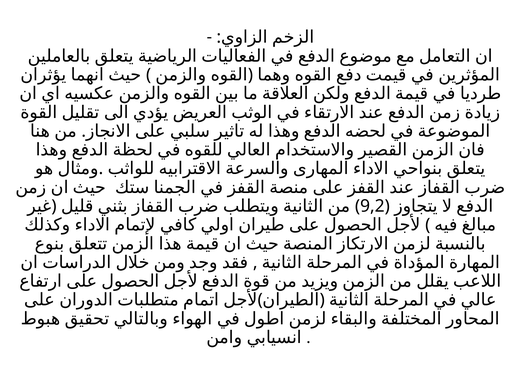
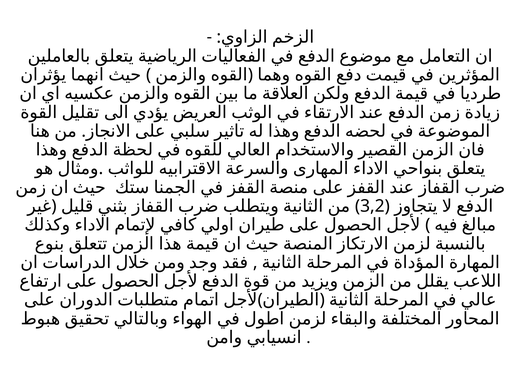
9,2: 9,2 -> 3,2
